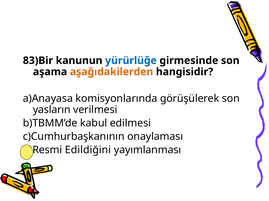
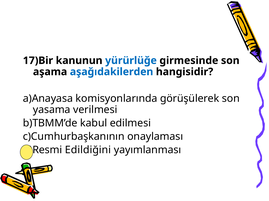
83)Bir: 83)Bir -> 17)Bir
aşağıdakilerden colour: orange -> blue
yasların: yasların -> yasama
